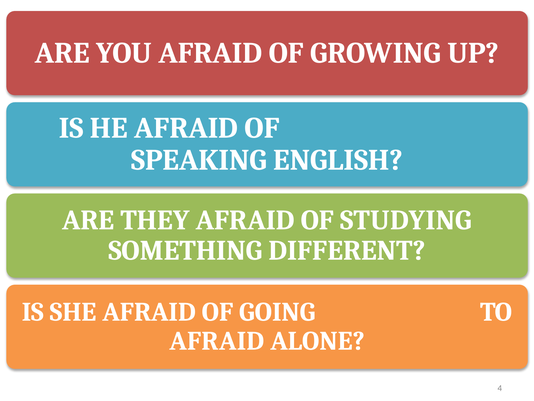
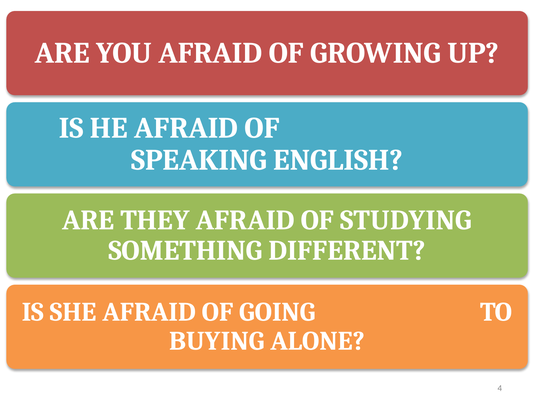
AFRAID at (217, 341): AFRAID -> BUYING
